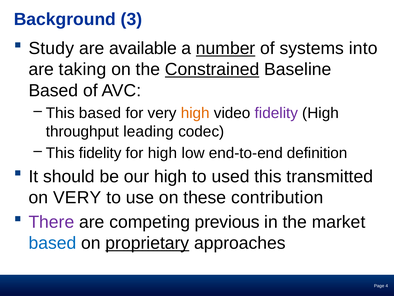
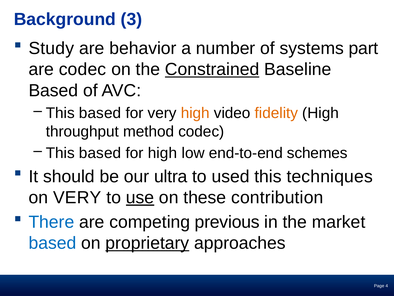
available: available -> behavior
number underline: present -> none
into: into -> part
are taking: taking -> codec
fidelity at (276, 113) colour: purple -> orange
leading: leading -> method
fidelity at (100, 153): fidelity -> based
definition: definition -> schemes
our high: high -> ultra
transmitted: transmitted -> techniques
use underline: none -> present
There colour: purple -> blue
